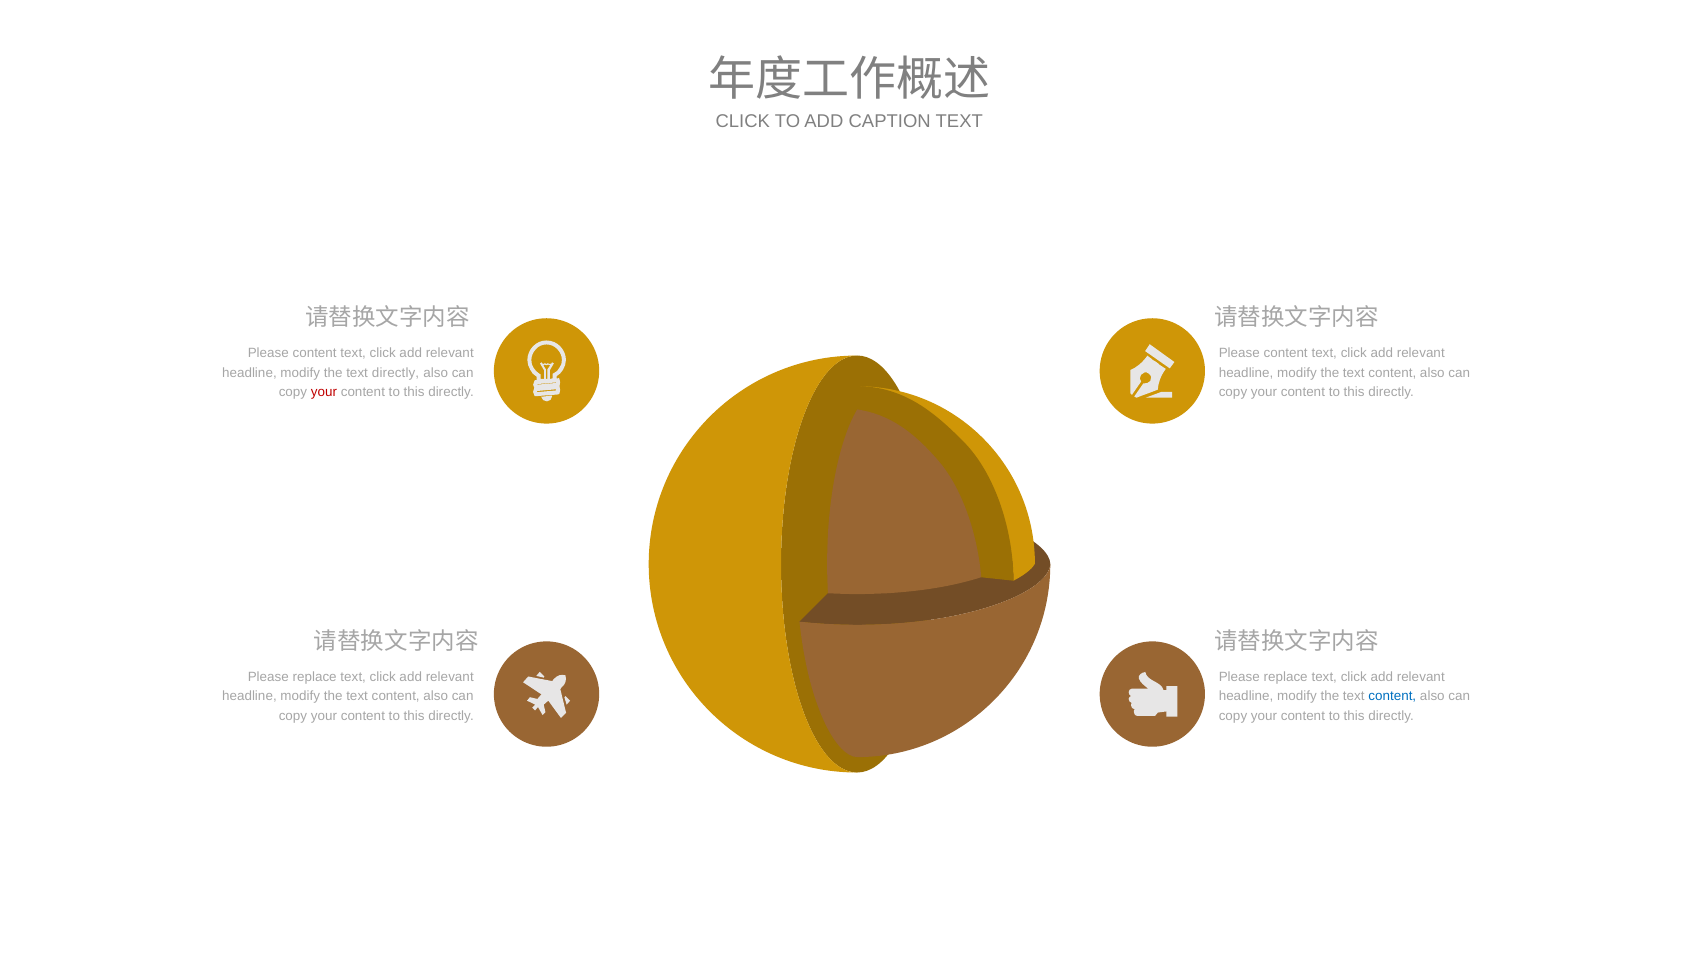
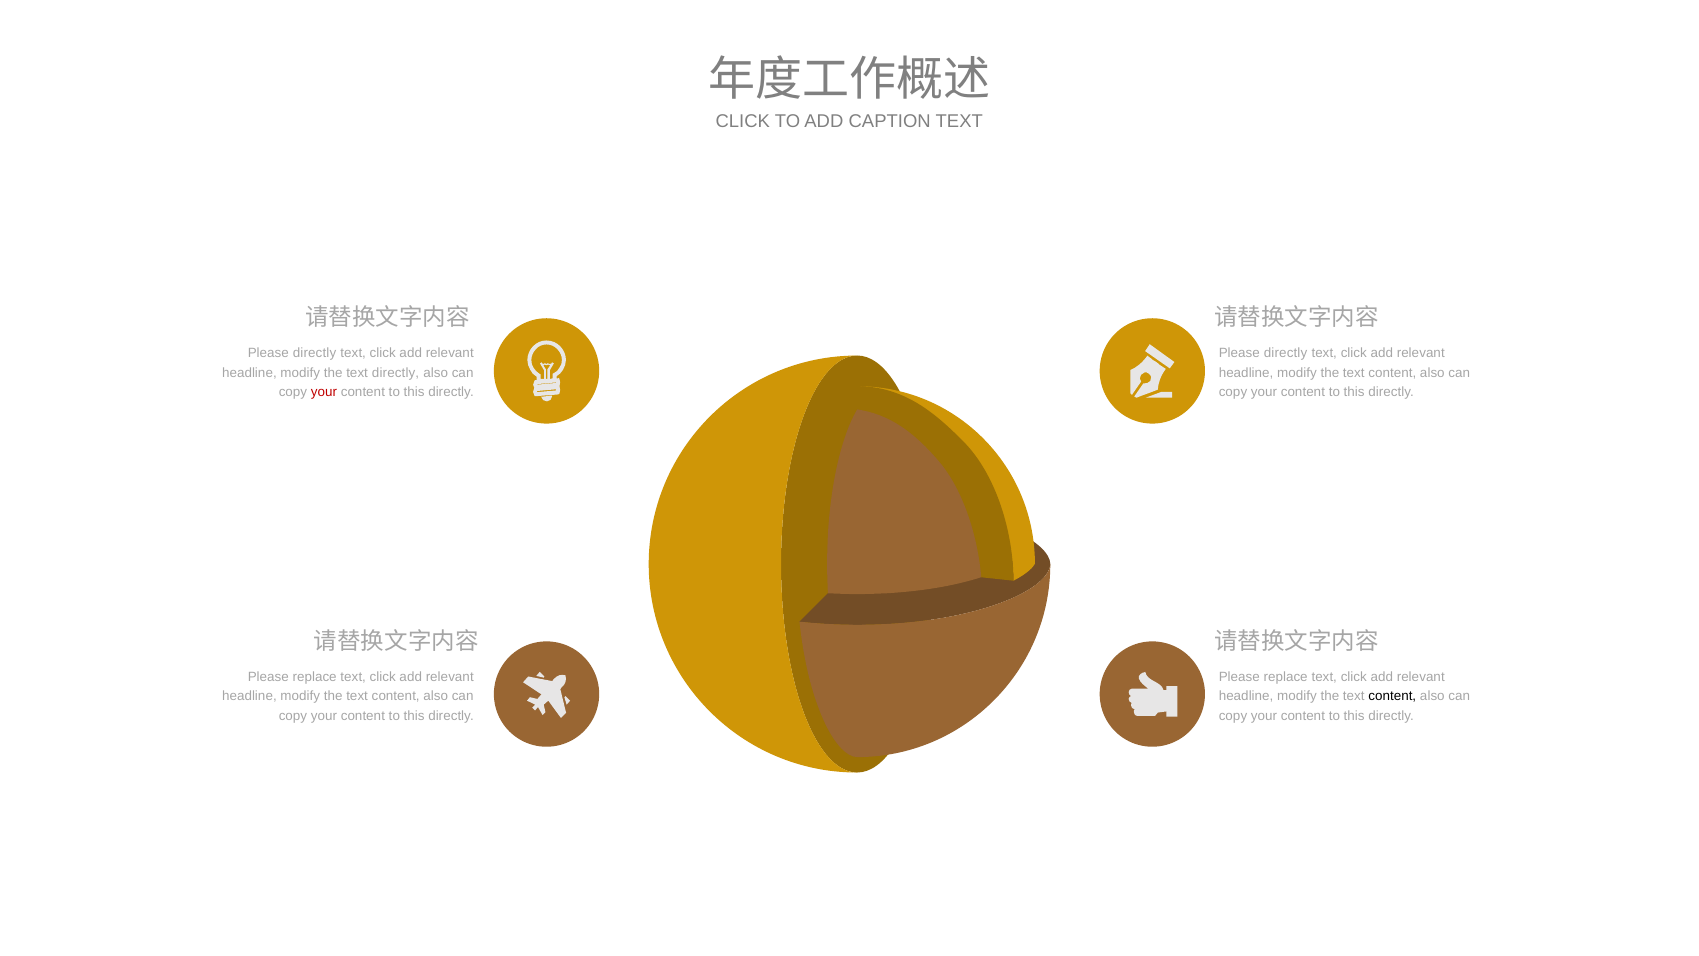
content at (315, 353): content -> directly
content at (1286, 353): content -> directly
content at (1392, 696) colour: blue -> black
